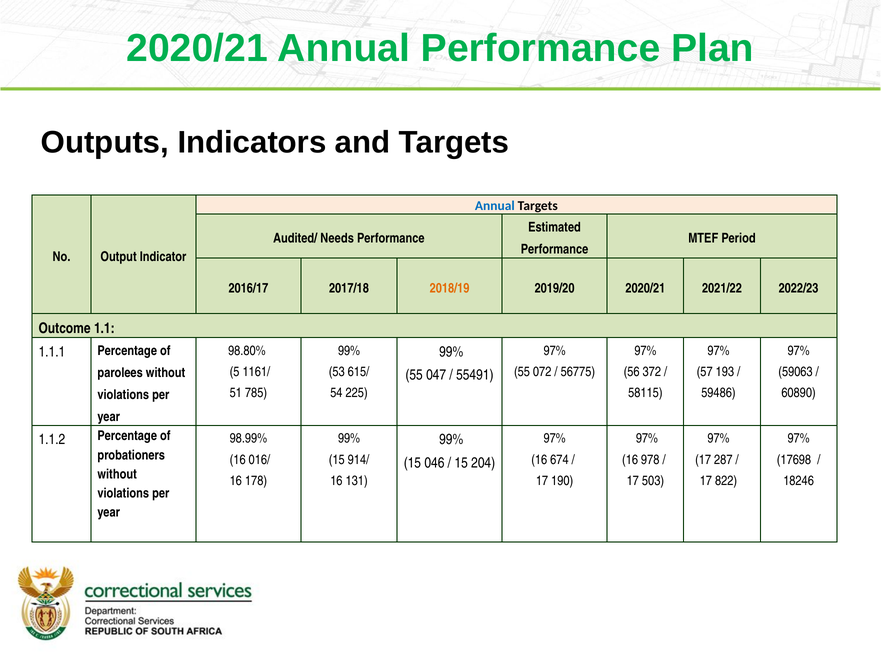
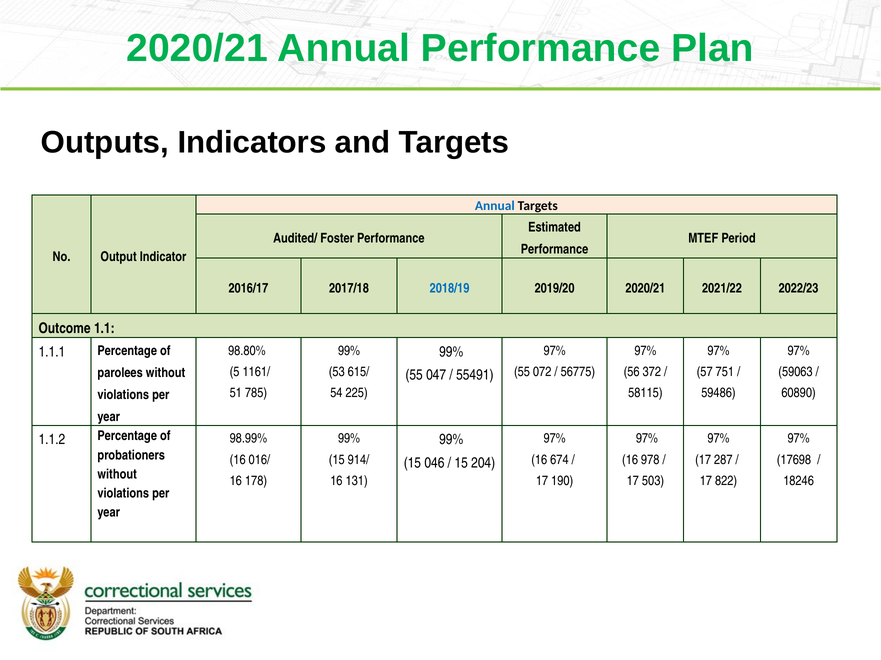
Needs: Needs -> Foster
2018/19 colour: orange -> blue
193: 193 -> 751
